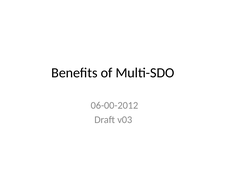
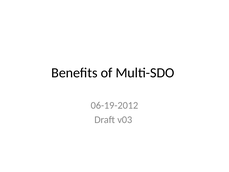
06-00-2012: 06-00-2012 -> 06-19-2012
